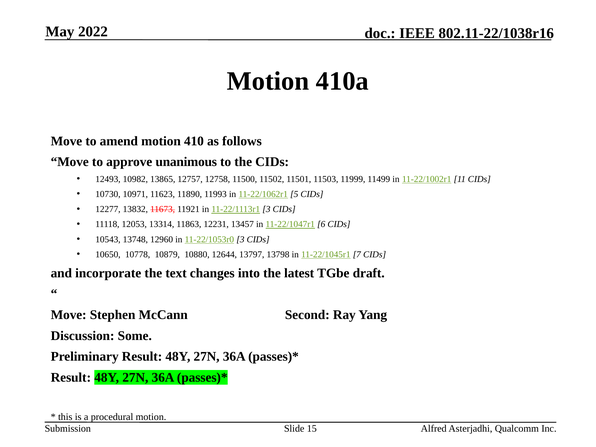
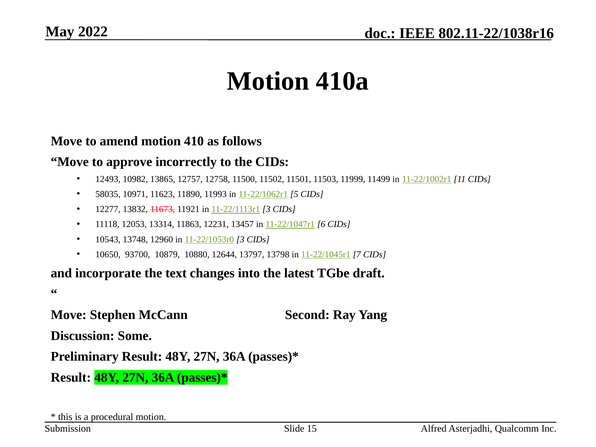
unanimous: unanimous -> incorrectly
10730: 10730 -> 58035
10778: 10778 -> 93700
